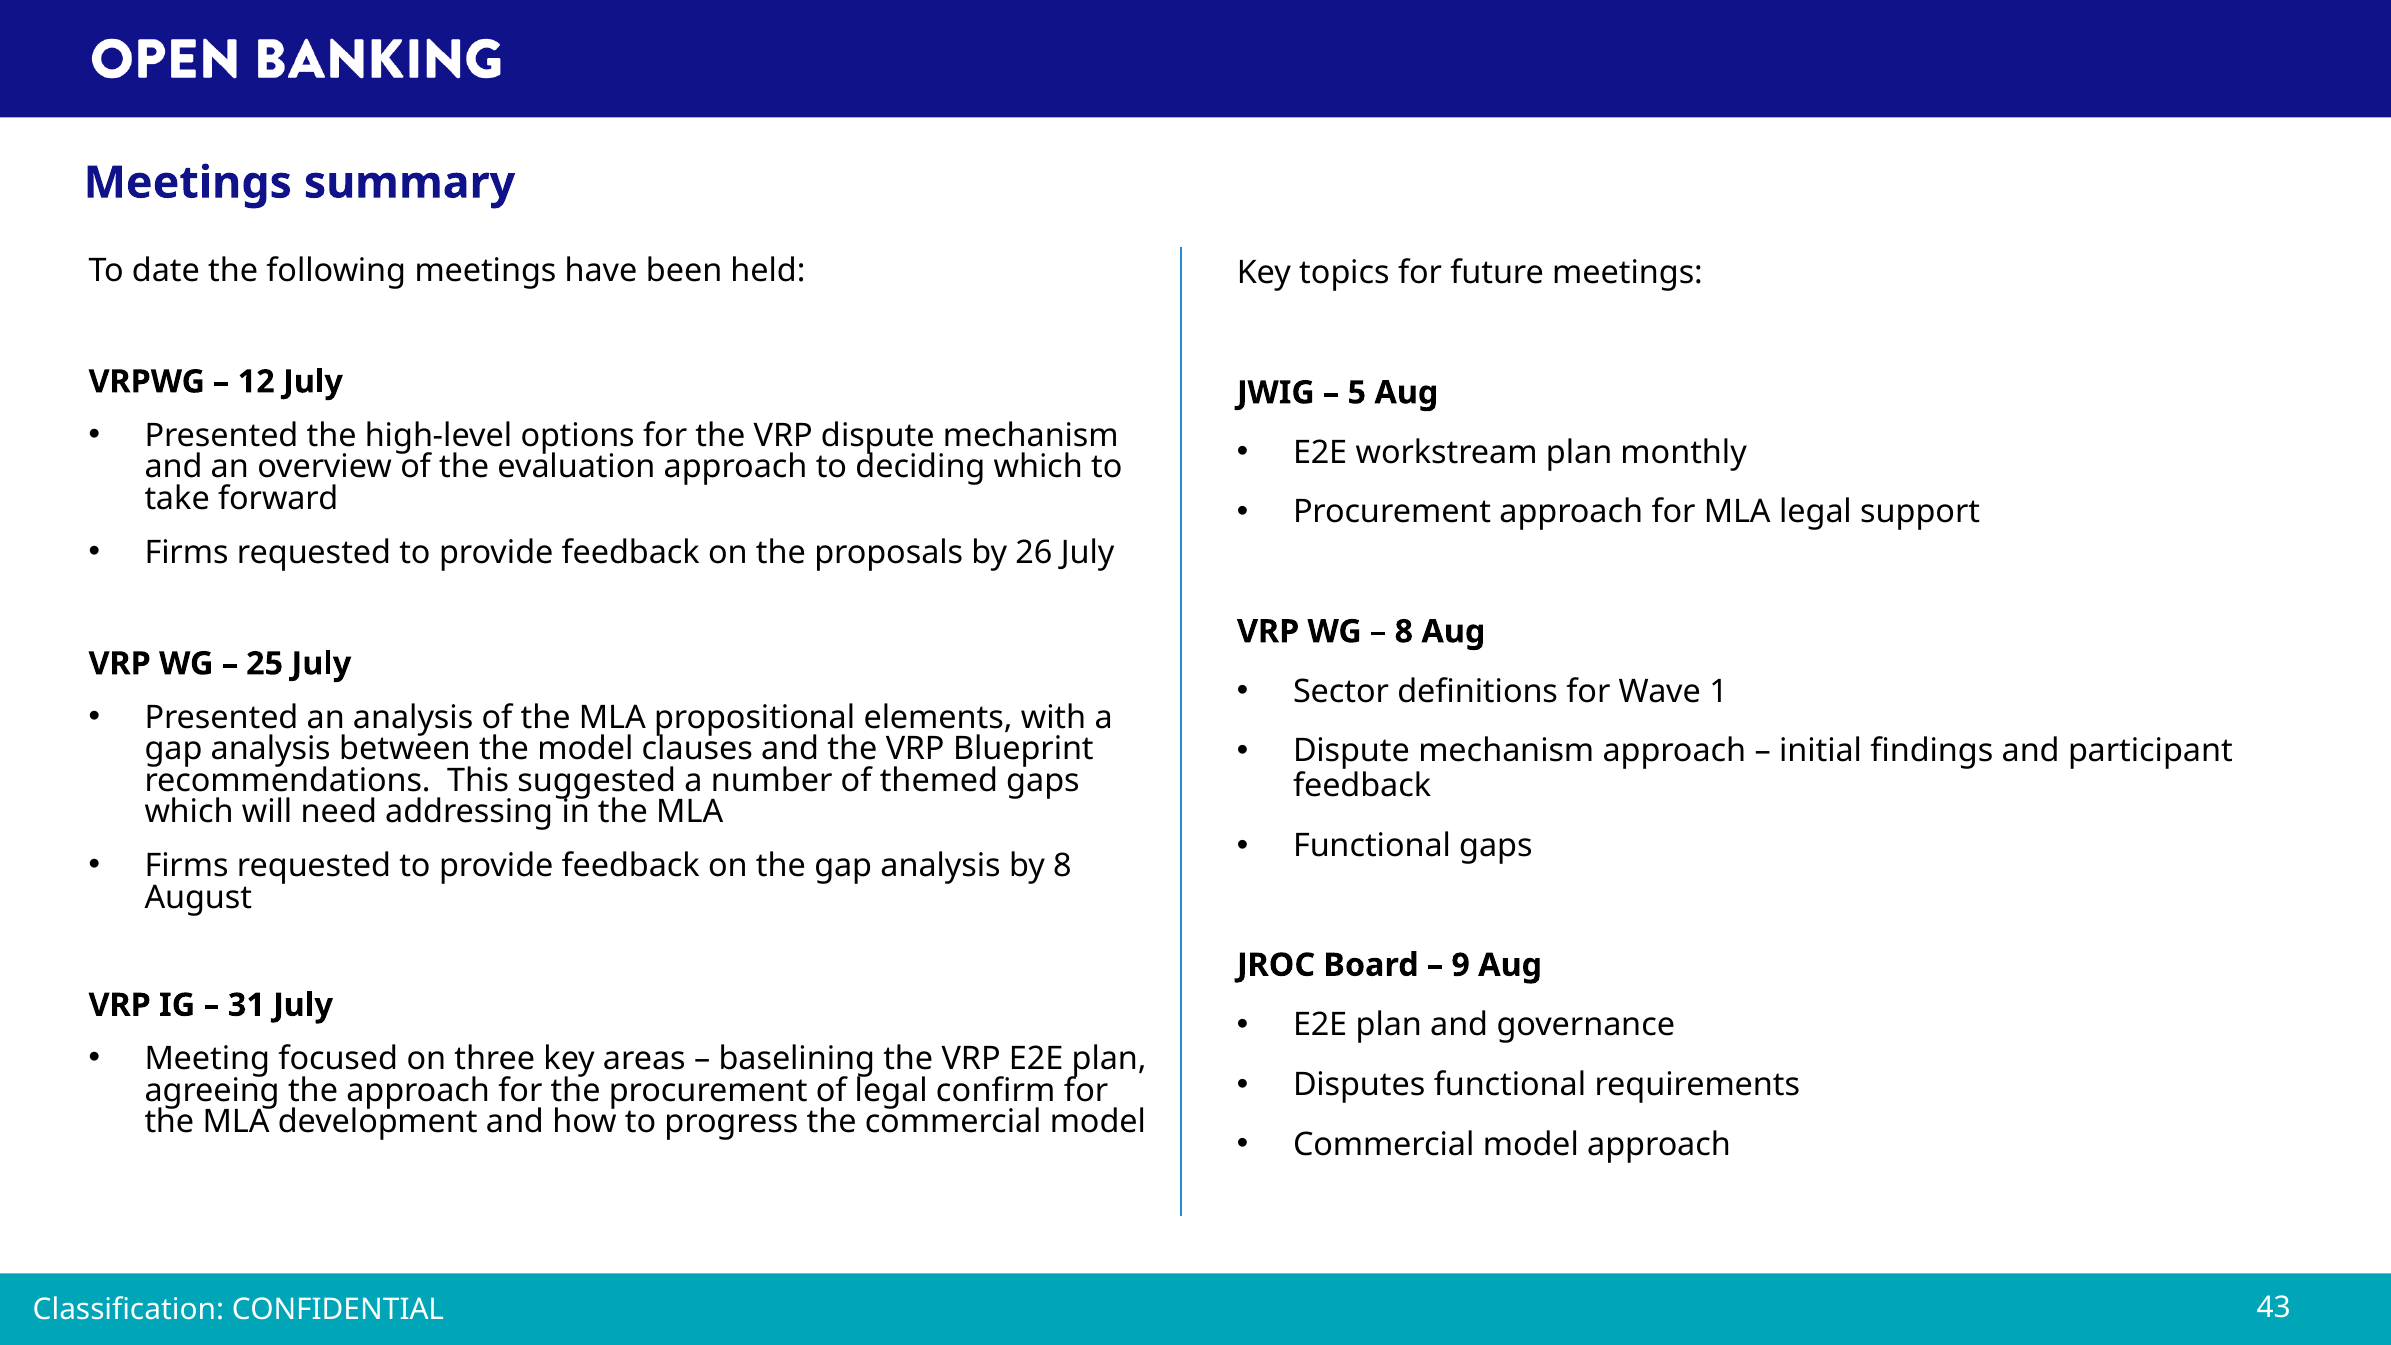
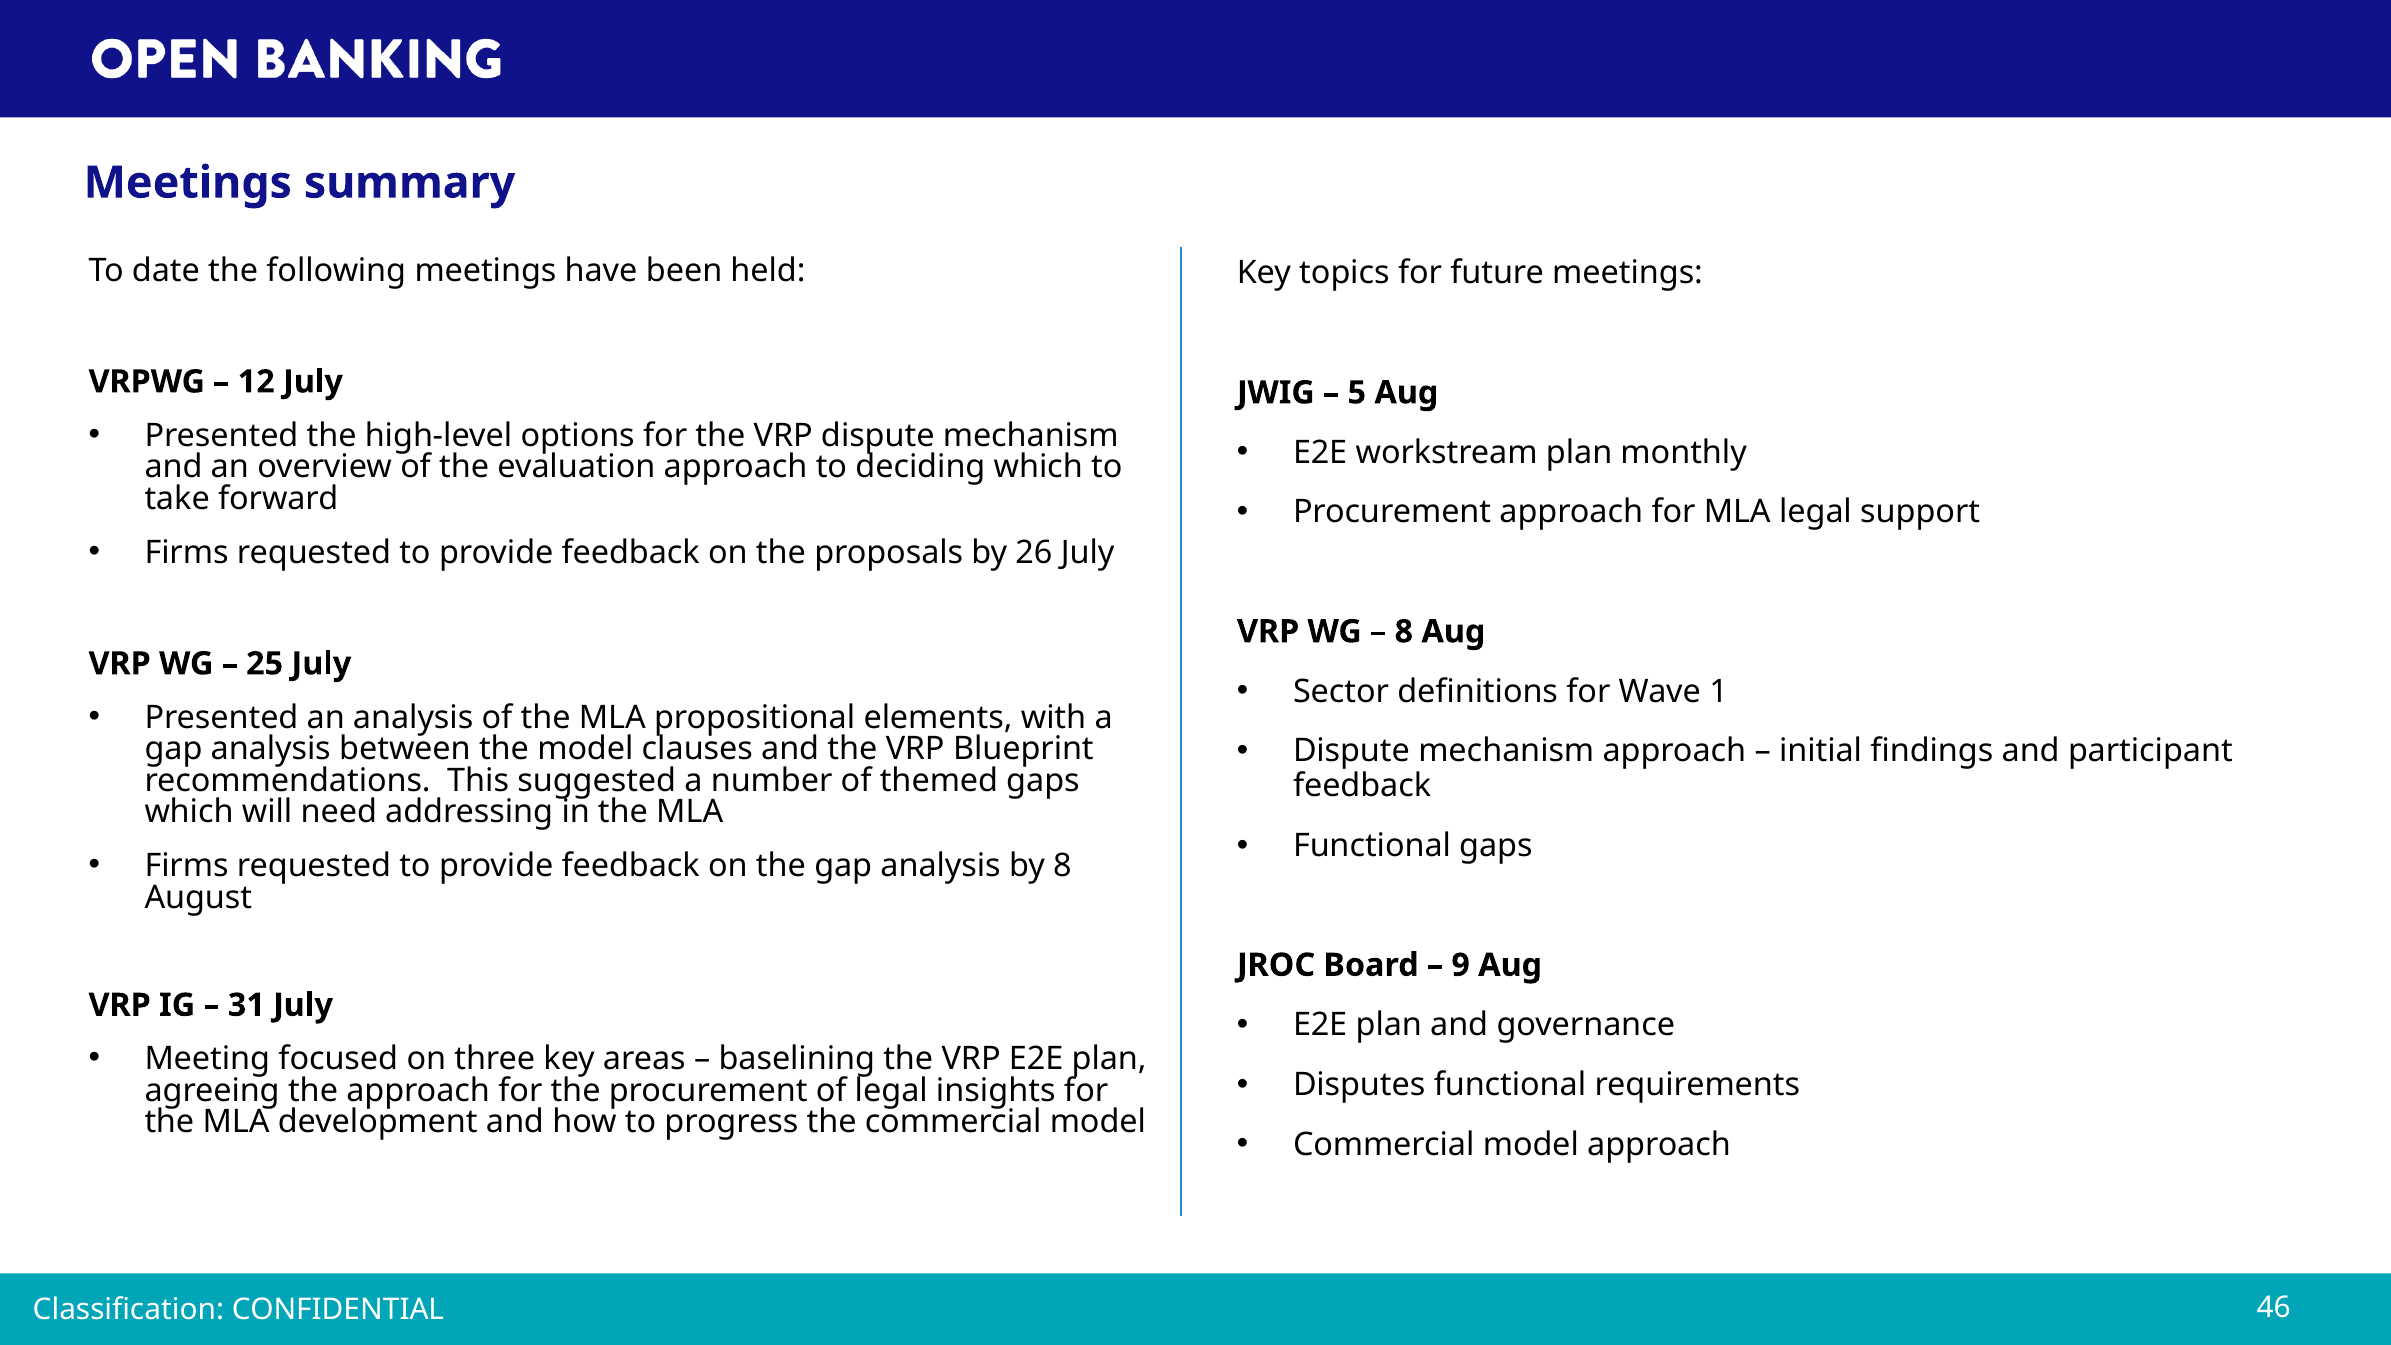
confirm: confirm -> insights
43: 43 -> 46
